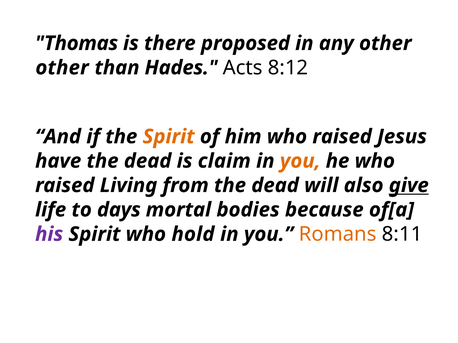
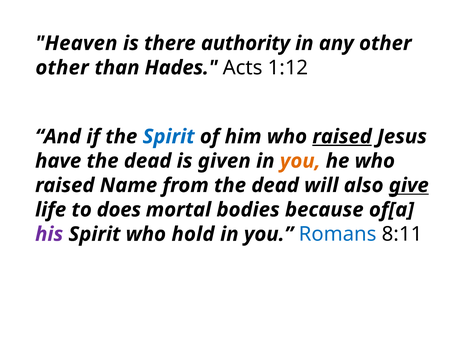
Thomas: Thomas -> Heaven
proposed: proposed -> authority
8:12: 8:12 -> 1:12
Spirit at (169, 137) colour: orange -> blue
raised at (342, 137) underline: none -> present
claim: claim -> given
Living: Living -> Name
days: days -> does
Romans colour: orange -> blue
